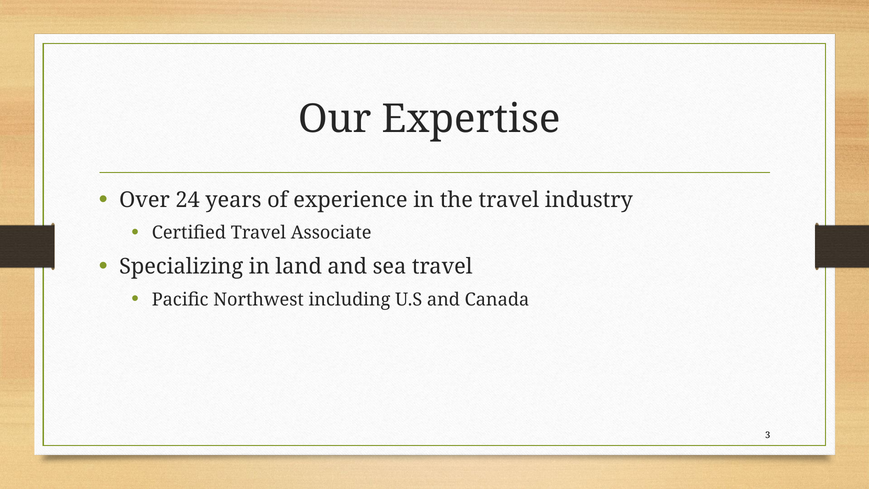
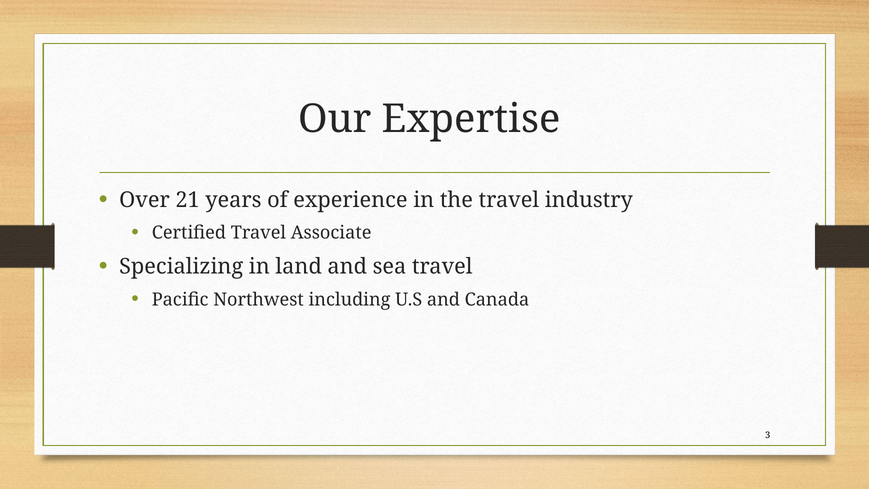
24: 24 -> 21
